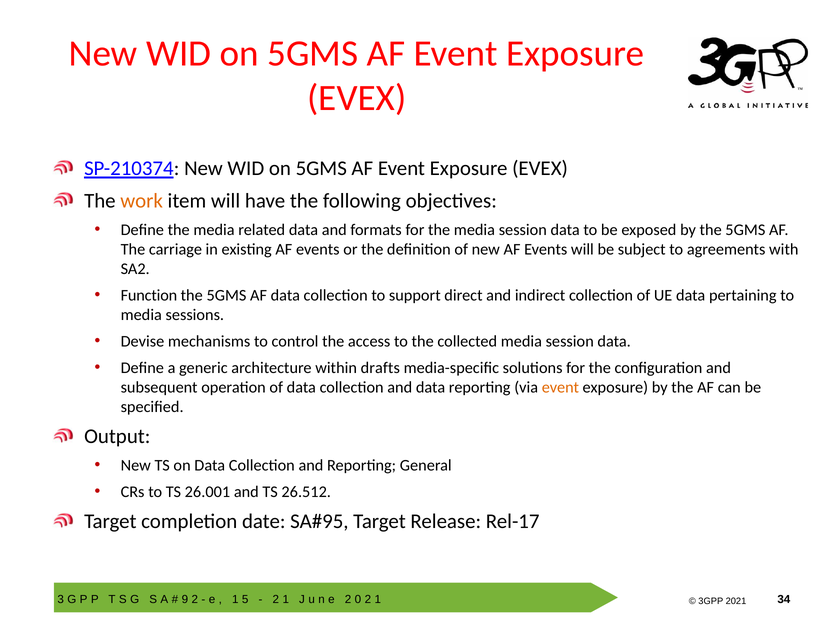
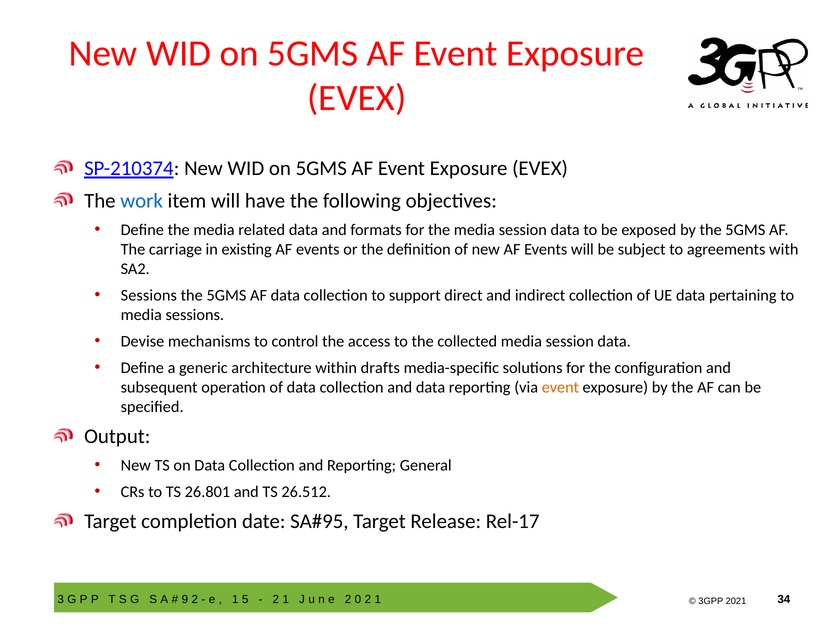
work colour: orange -> blue
Function at (149, 295): Function -> Sessions
26.001: 26.001 -> 26.801
